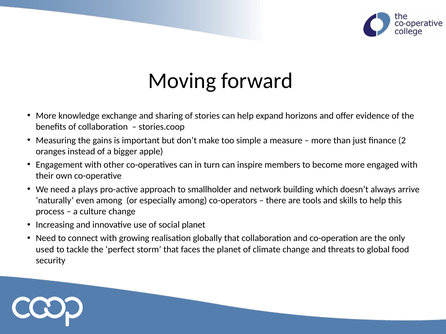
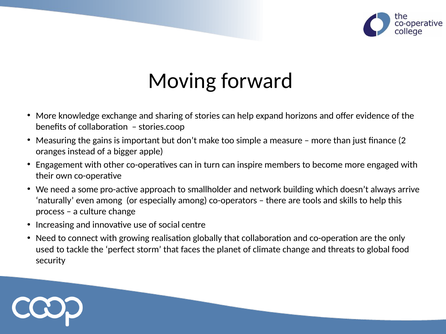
plays: plays -> some
social planet: planet -> centre
